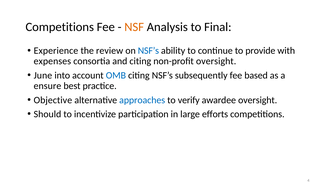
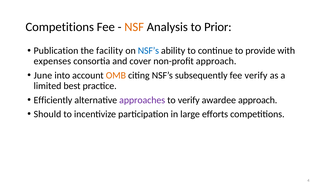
Final: Final -> Prior
Experience: Experience -> Publication
review: review -> facility
and citing: citing -> cover
non-profit oversight: oversight -> approach
OMB colour: blue -> orange
fee based: based -> verify
ensure: ensure -> limited
Objective: Objective -> Efficiently
approaches colour: blue -> purple
awardee oversight: oversight -> approach
